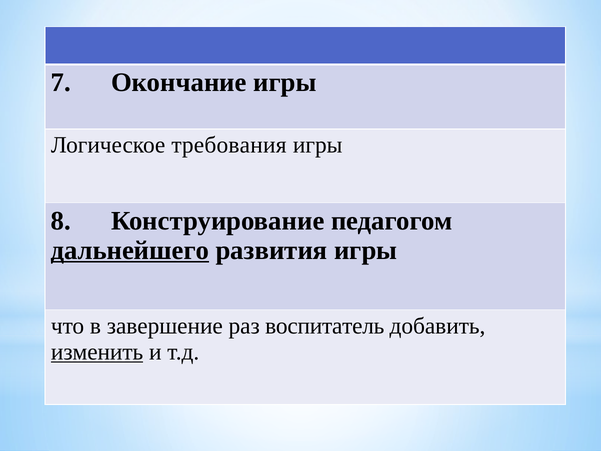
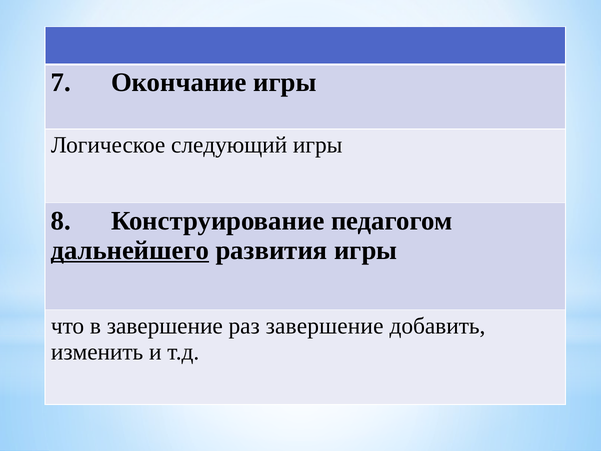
требования: требования -> следующий
раз воспитатель: воспитатель -> завершение
изменить underline: present -> none
